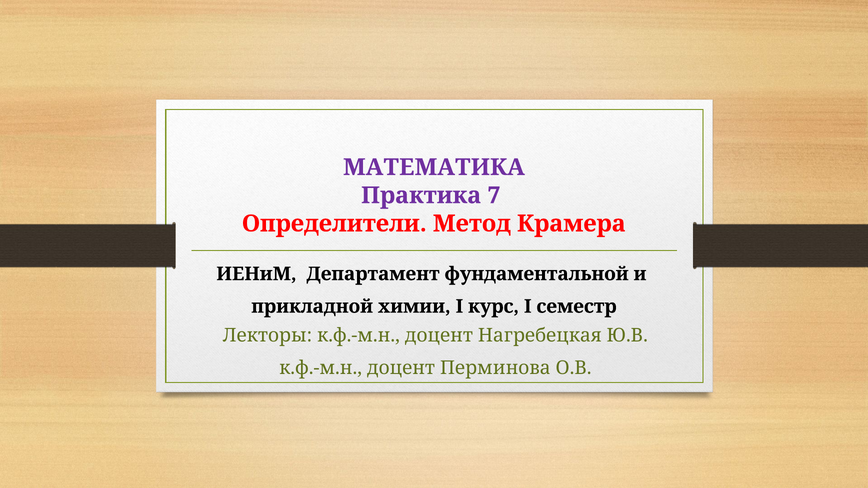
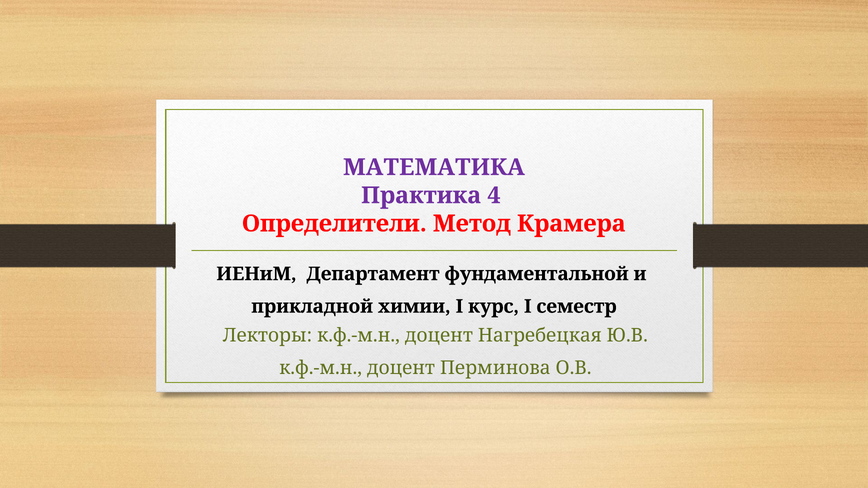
7: 7 -> 4
